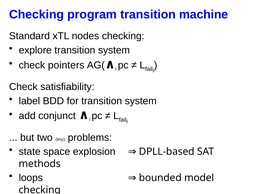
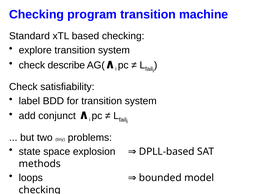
nodes: nodes -> based
pointers: pointers -> describe
